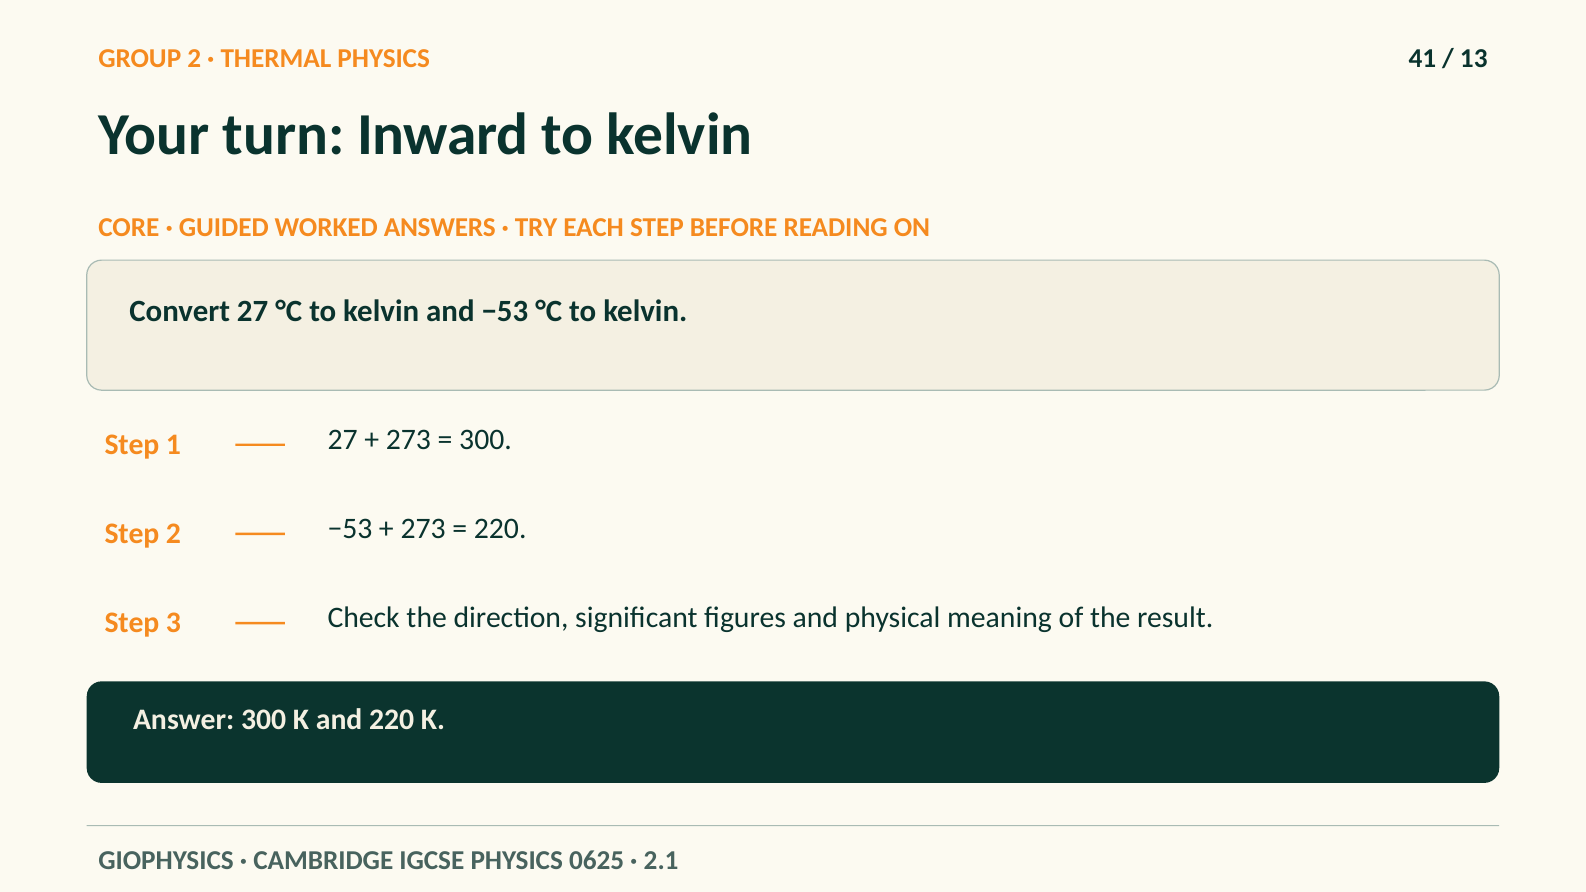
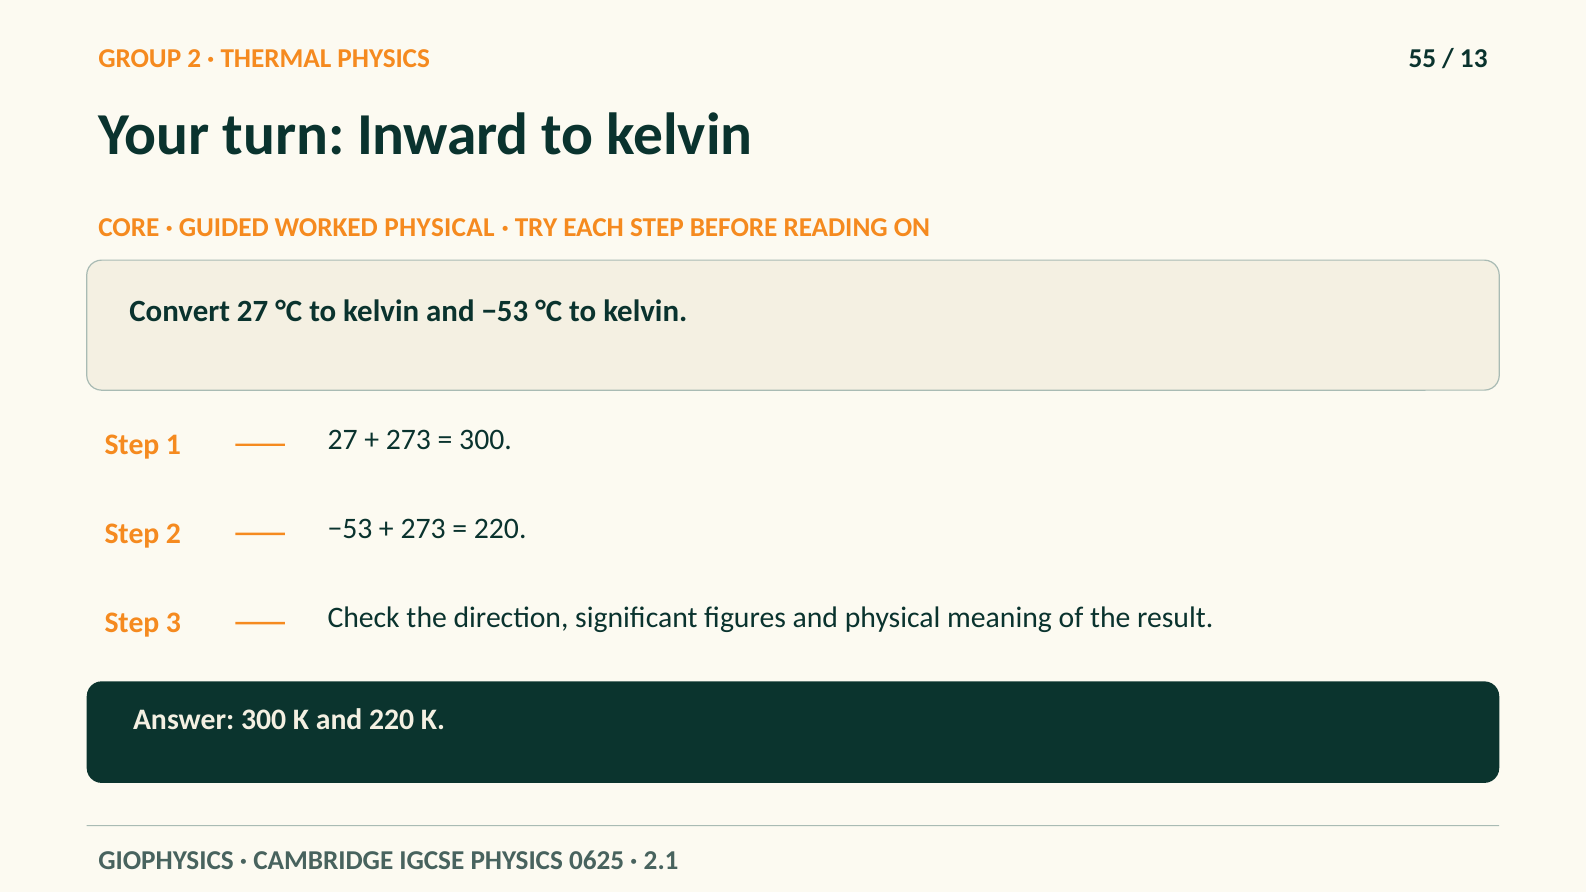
41: 41 -> 55
WORKED ANSWERS: ANSWERS -> PHYSICAL
